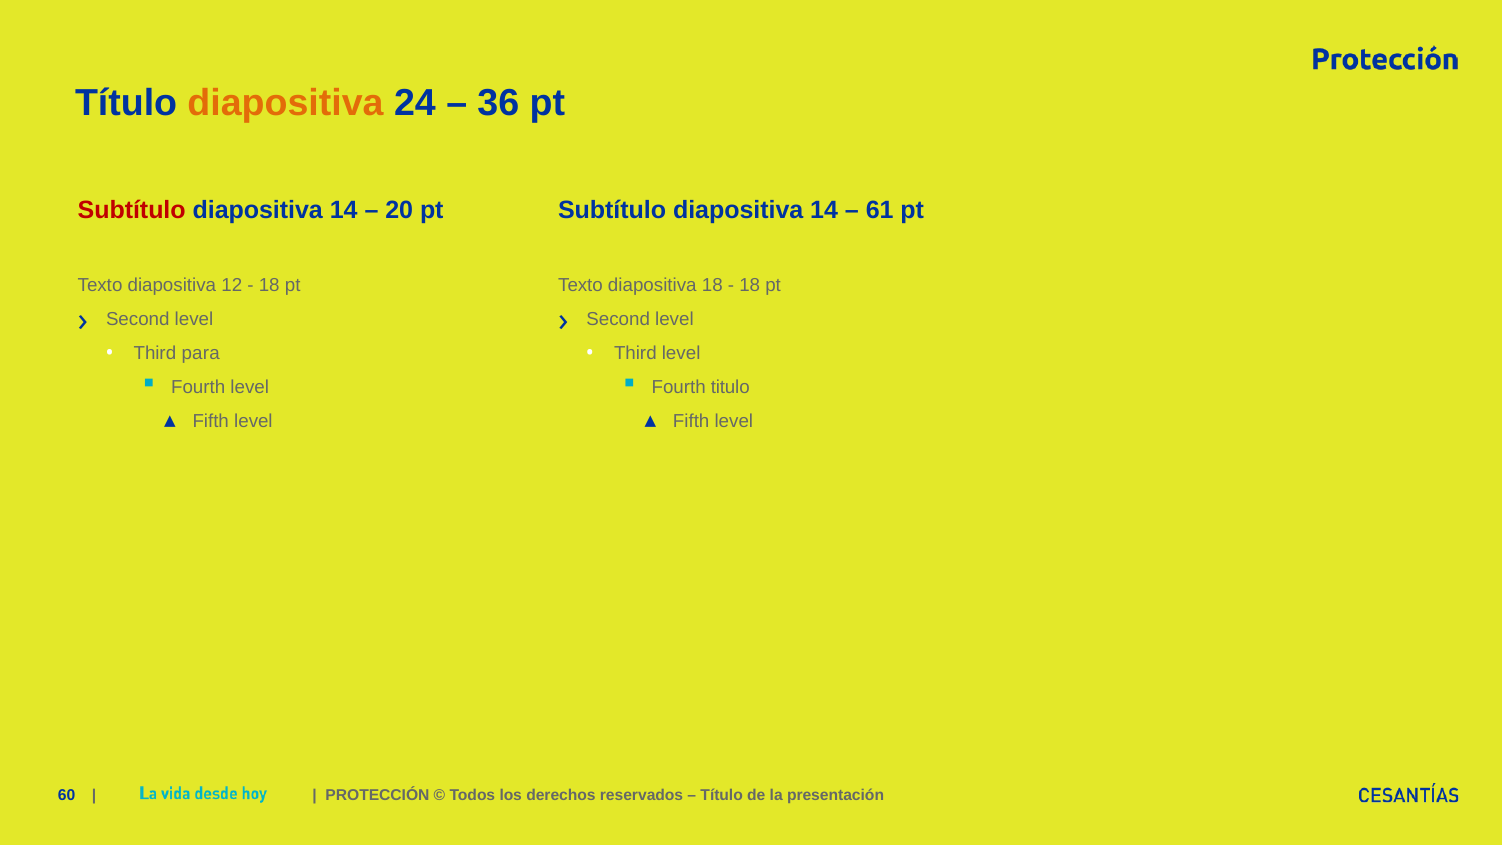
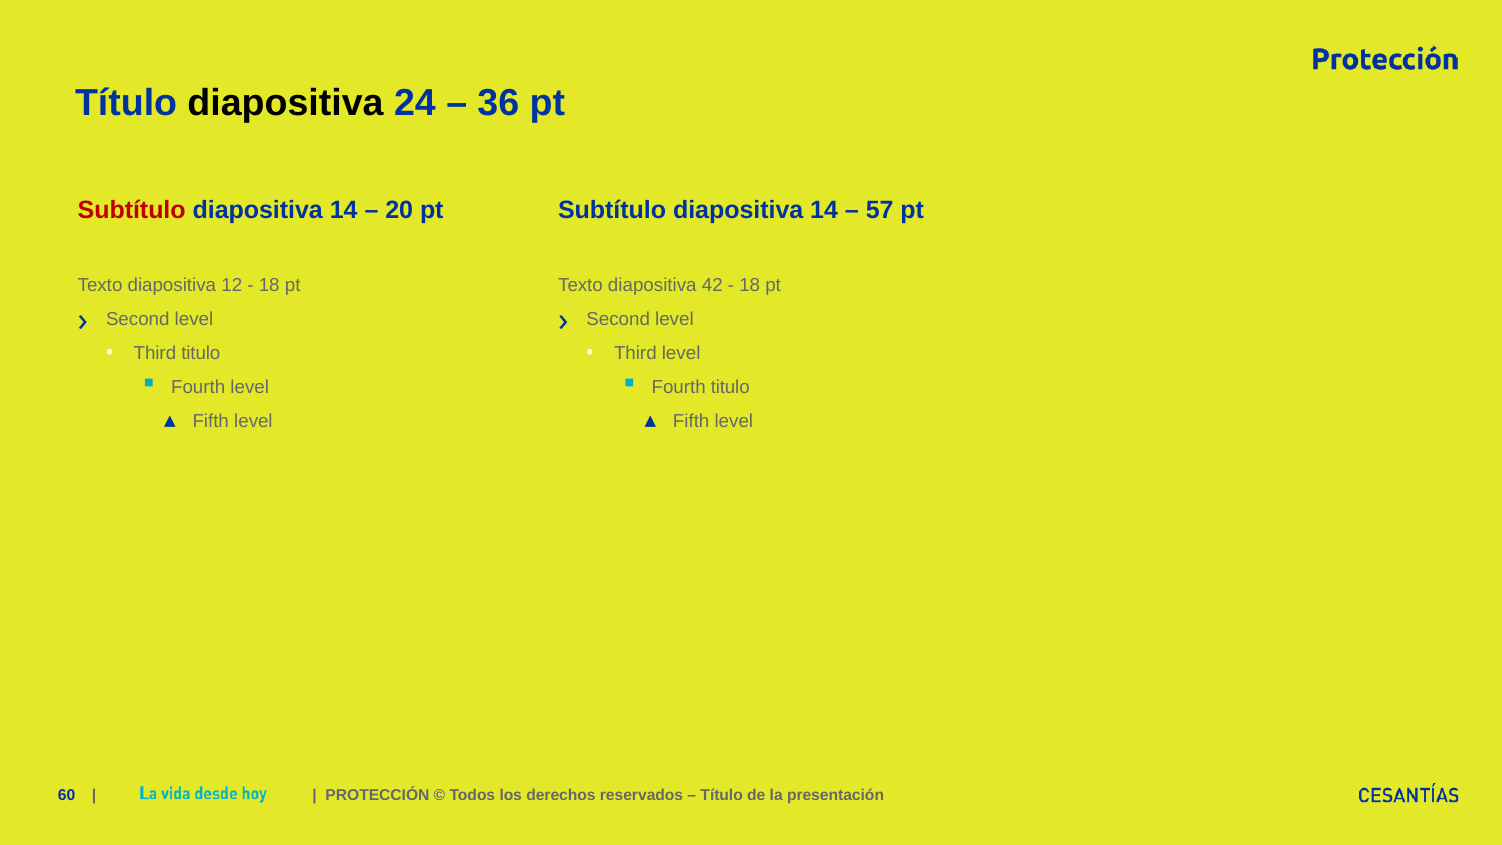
diapositiva at (286, 103) colour: orange -> black
61: 61 -> 57
diapositiva 18: 18 -> 42
Third para: para -> titulo
